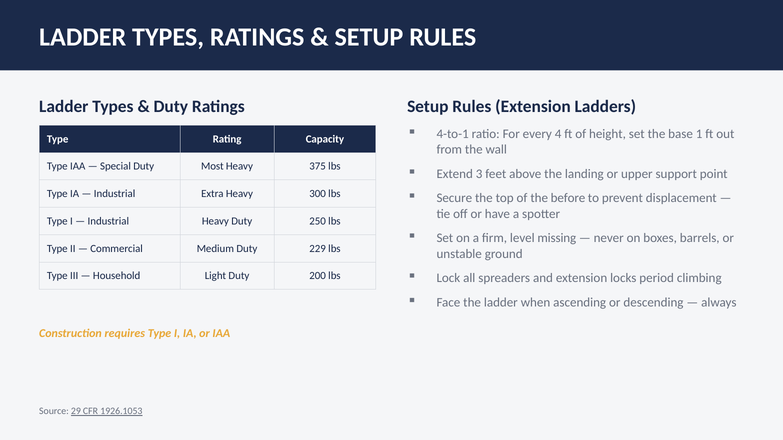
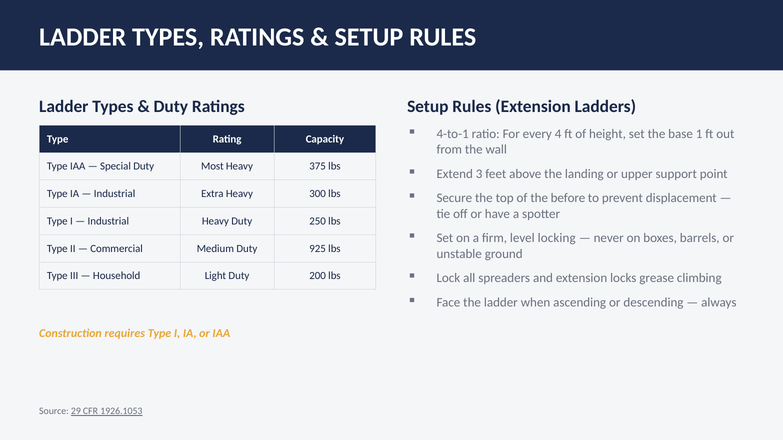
missing: missing -> locking
229: 229 -> 925
period: period -> grease
